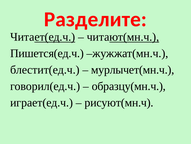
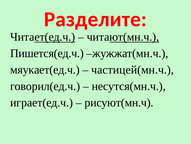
блестит(ед.ч: блестит(ед.ч -> мяукает(ед.ч
мурлычет(мн.ч: мурлычет(мн.ч -> частицей(мн.ч
образцу(мн.ч: образцу(мн.ч -> несутся(мн.ч
